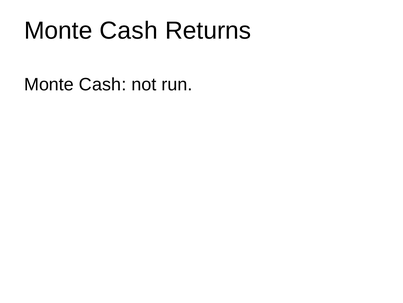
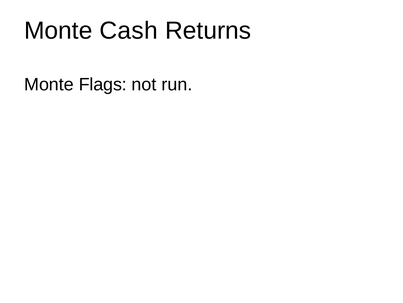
Cash at (103, 85): Cash -> Flags
